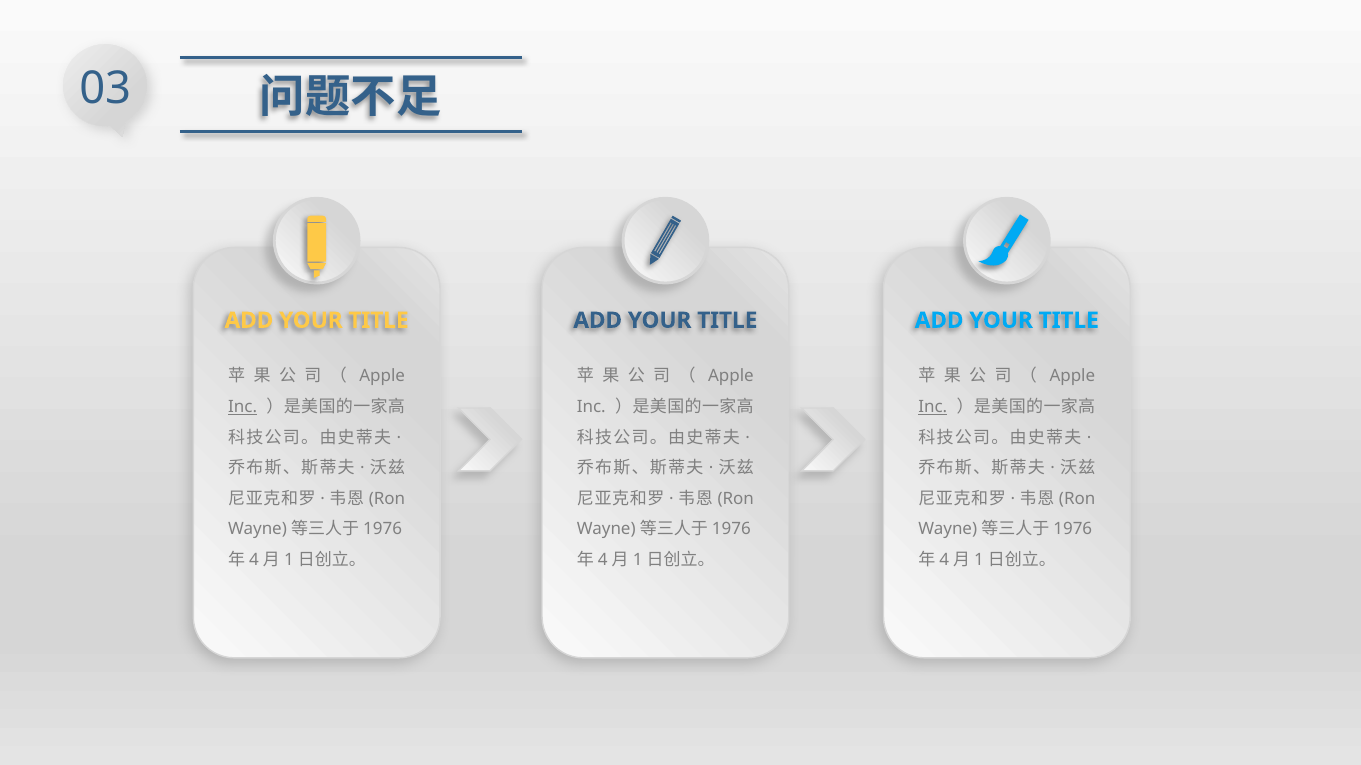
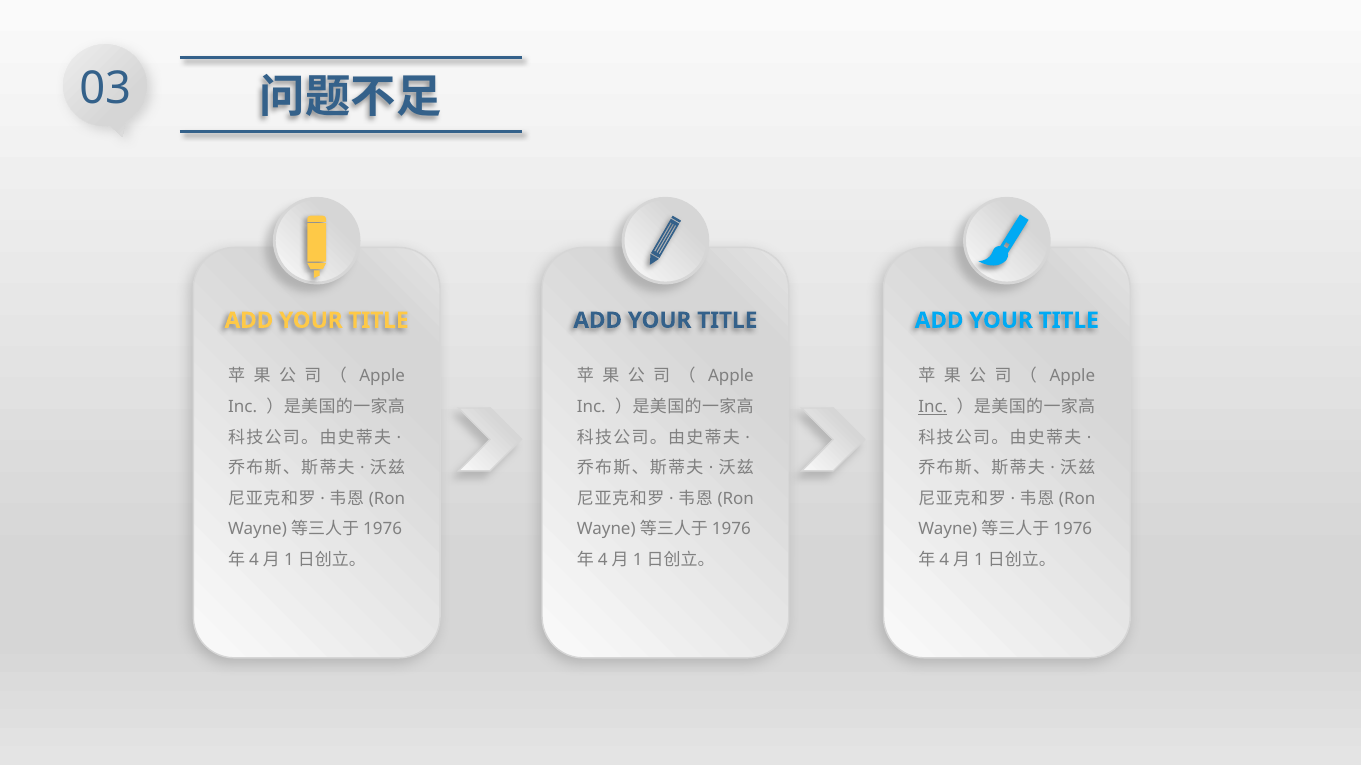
Inc at (243, 407) underline: present -> none
